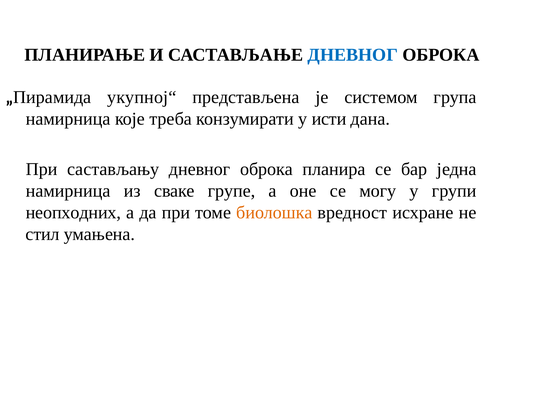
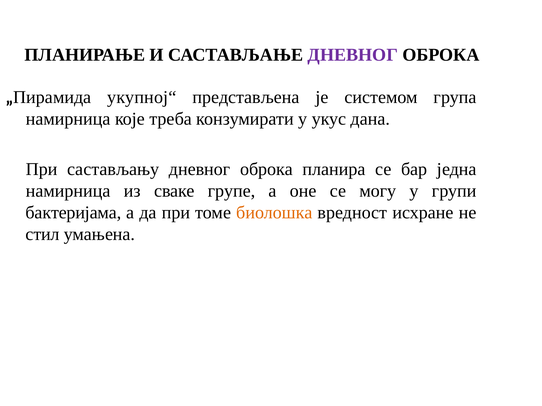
ДНЕВНОГ at (353, 55) colour: blue -> purple
исти: исти -> укус
неопходних: неопходних -> бактеријама
